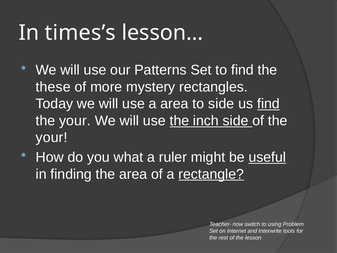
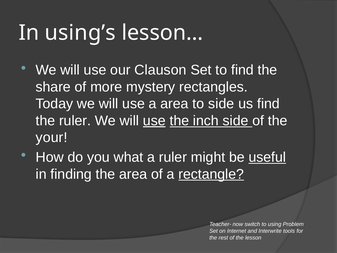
times’s: times’s -> using’s
Patterns: Patterns -> Clauson
these: these -> share
find at (268, 104) underline: present -> none
your at (75, 121): your -> ruler
use at (154, 121) underline: none -> present
